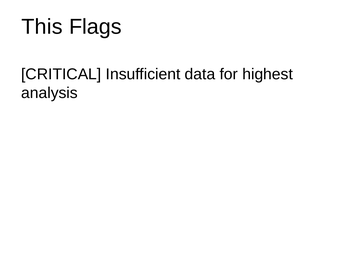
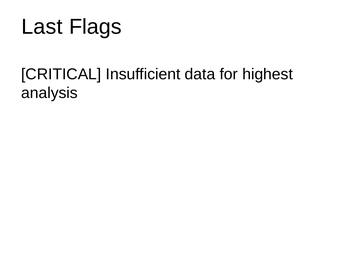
This: This -> Last
